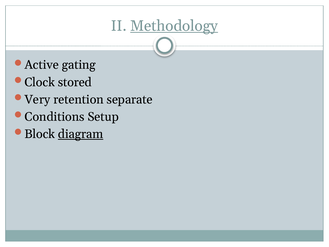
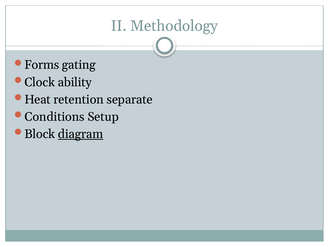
Methodology underline: present -> none
Active: Active -> Forms
stored: stored -> ability
Very: Very -> Heat
